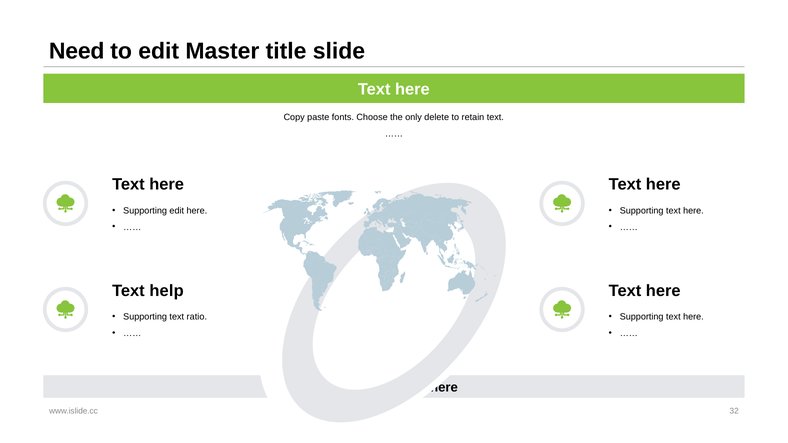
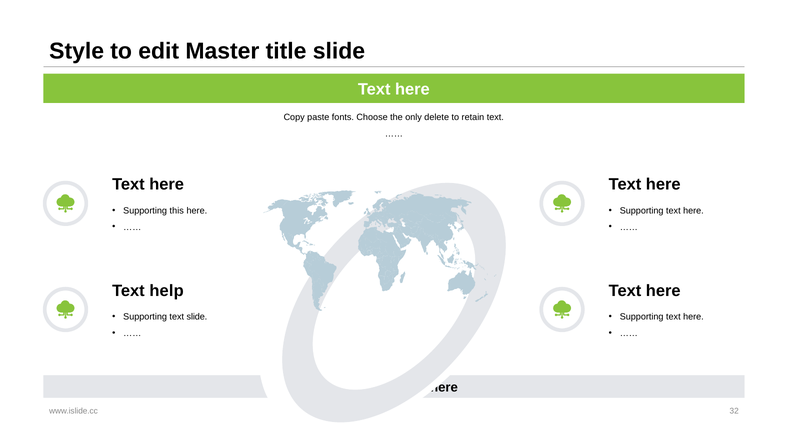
Need: Need -> Style
Supporting edit: edit -> this
text ratio: ratio -> slide
